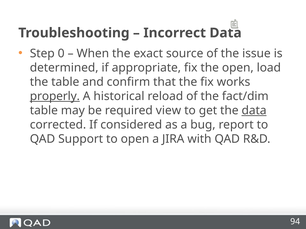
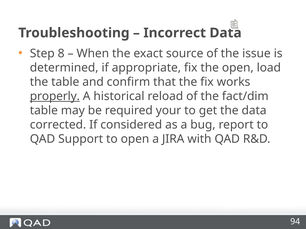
0: 0 -> 8
view: view -> your
data at (254, 111) underline: present -> none
